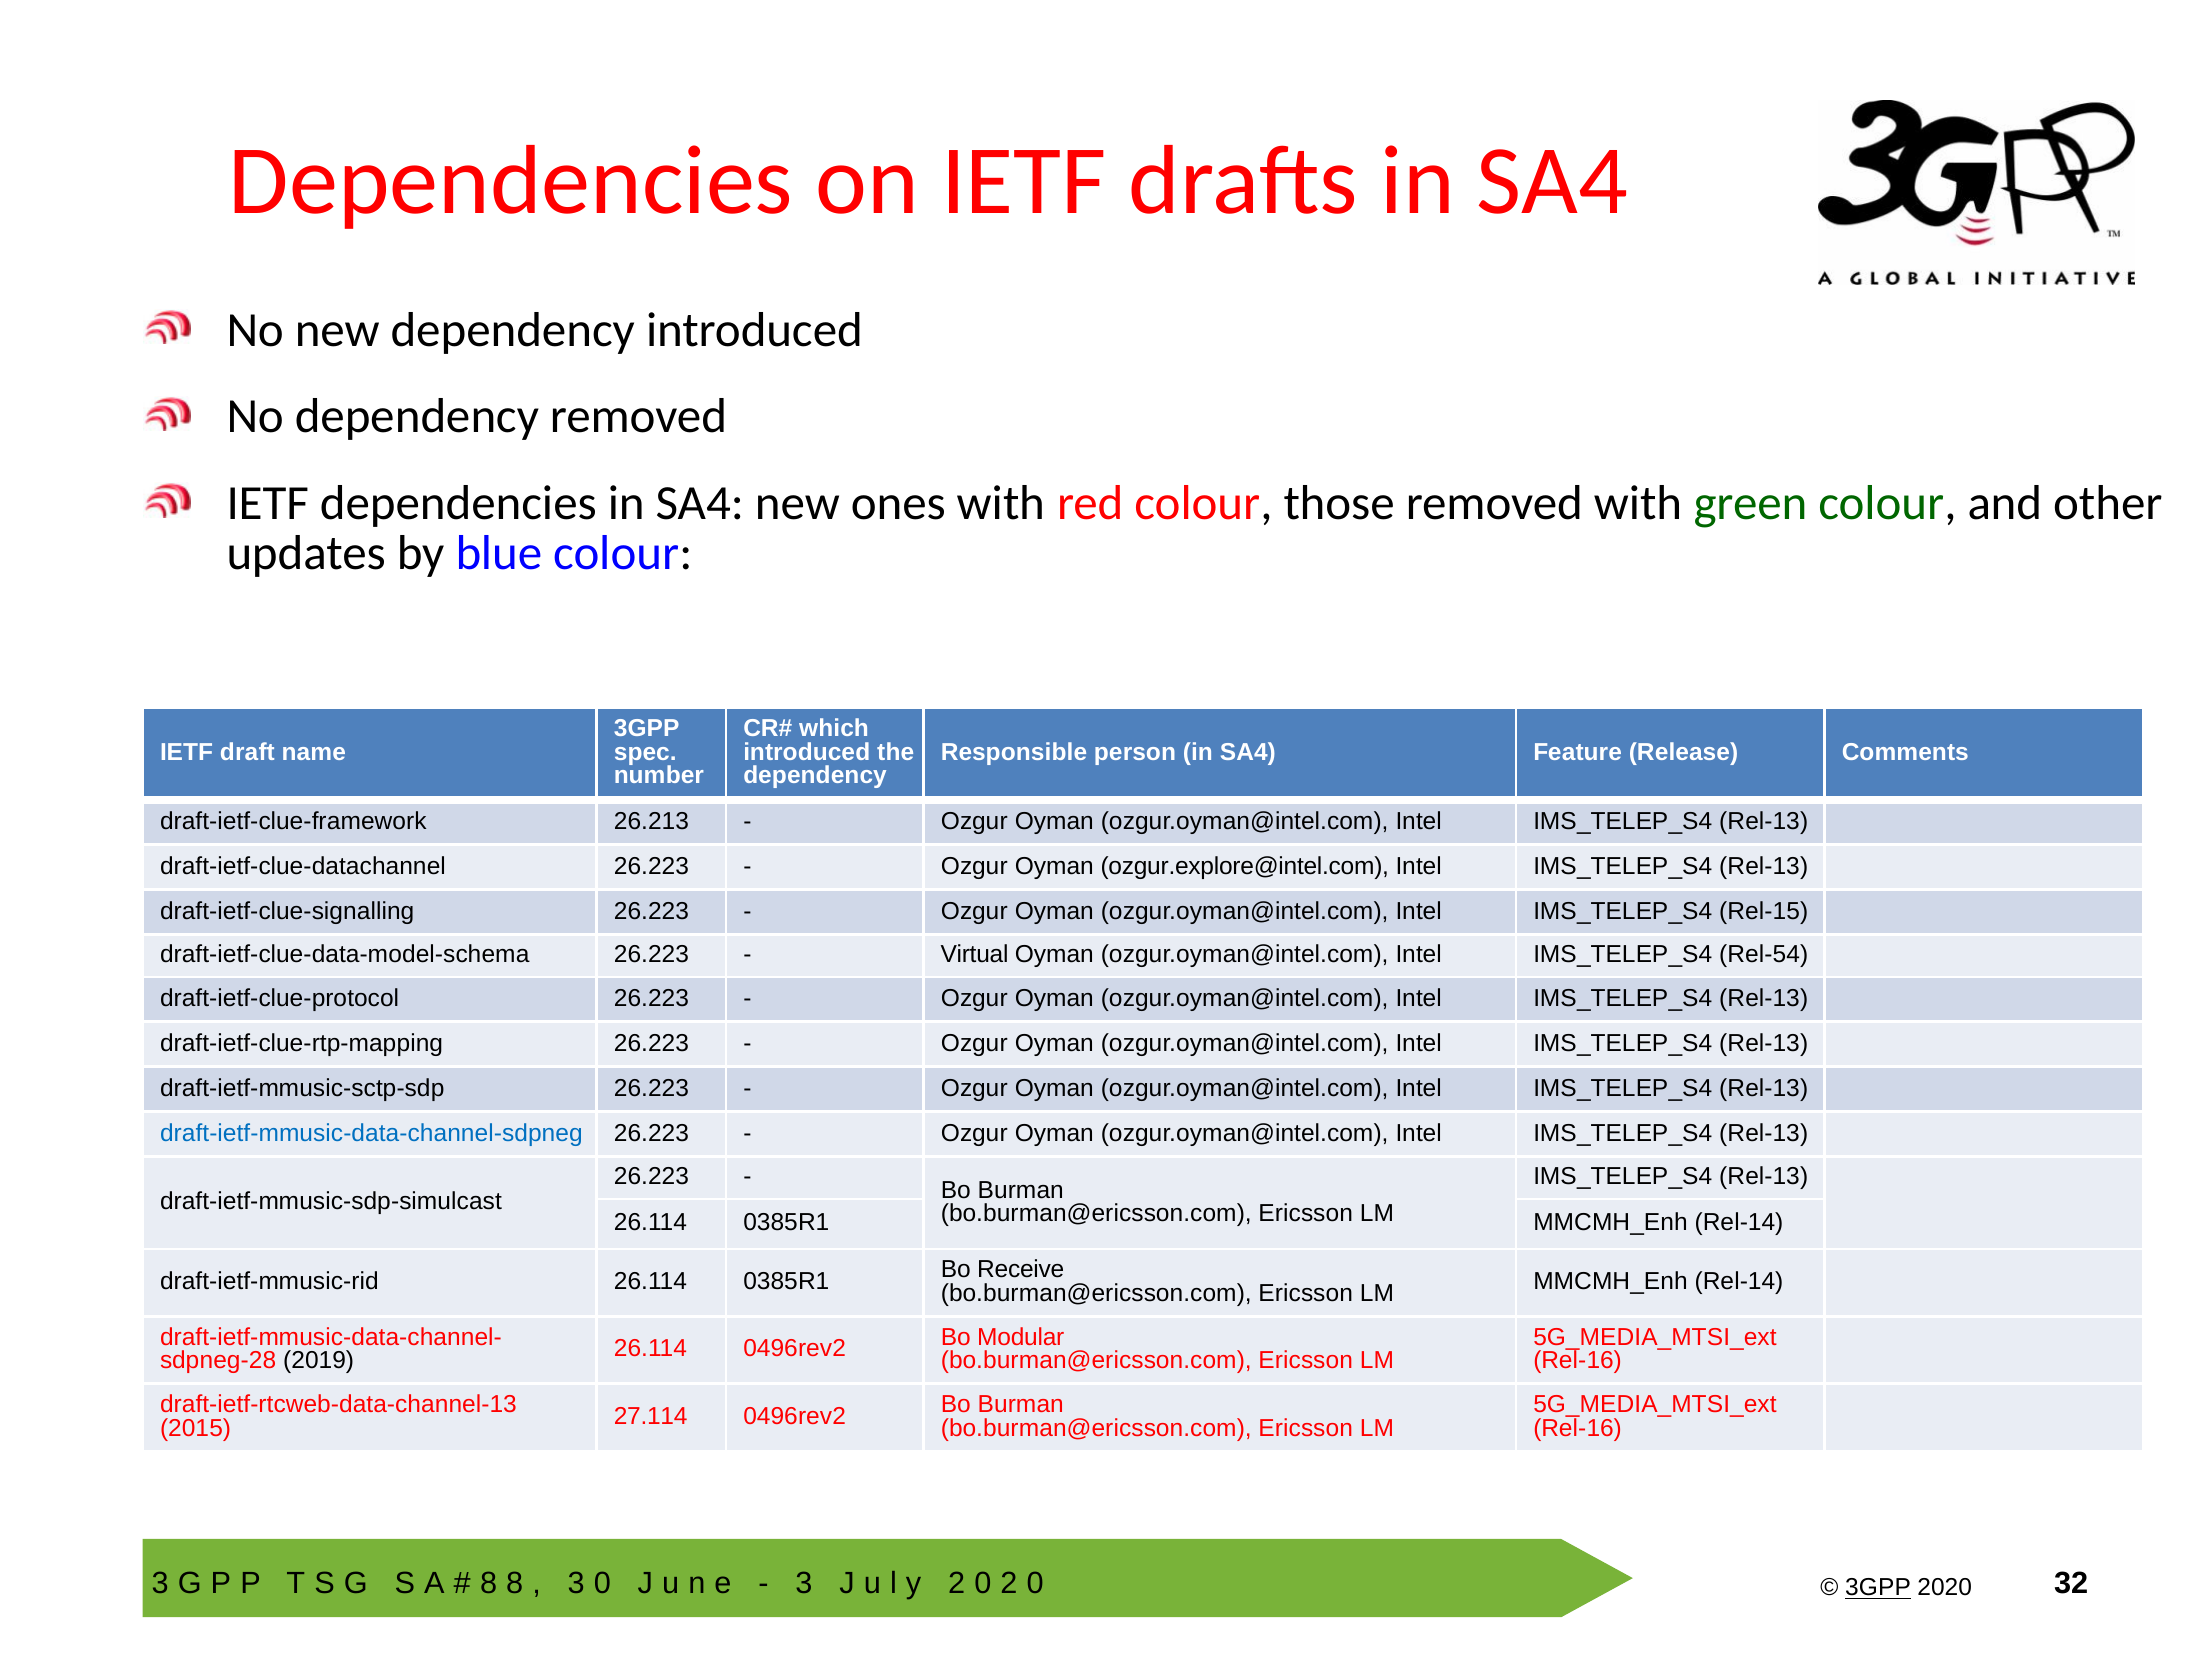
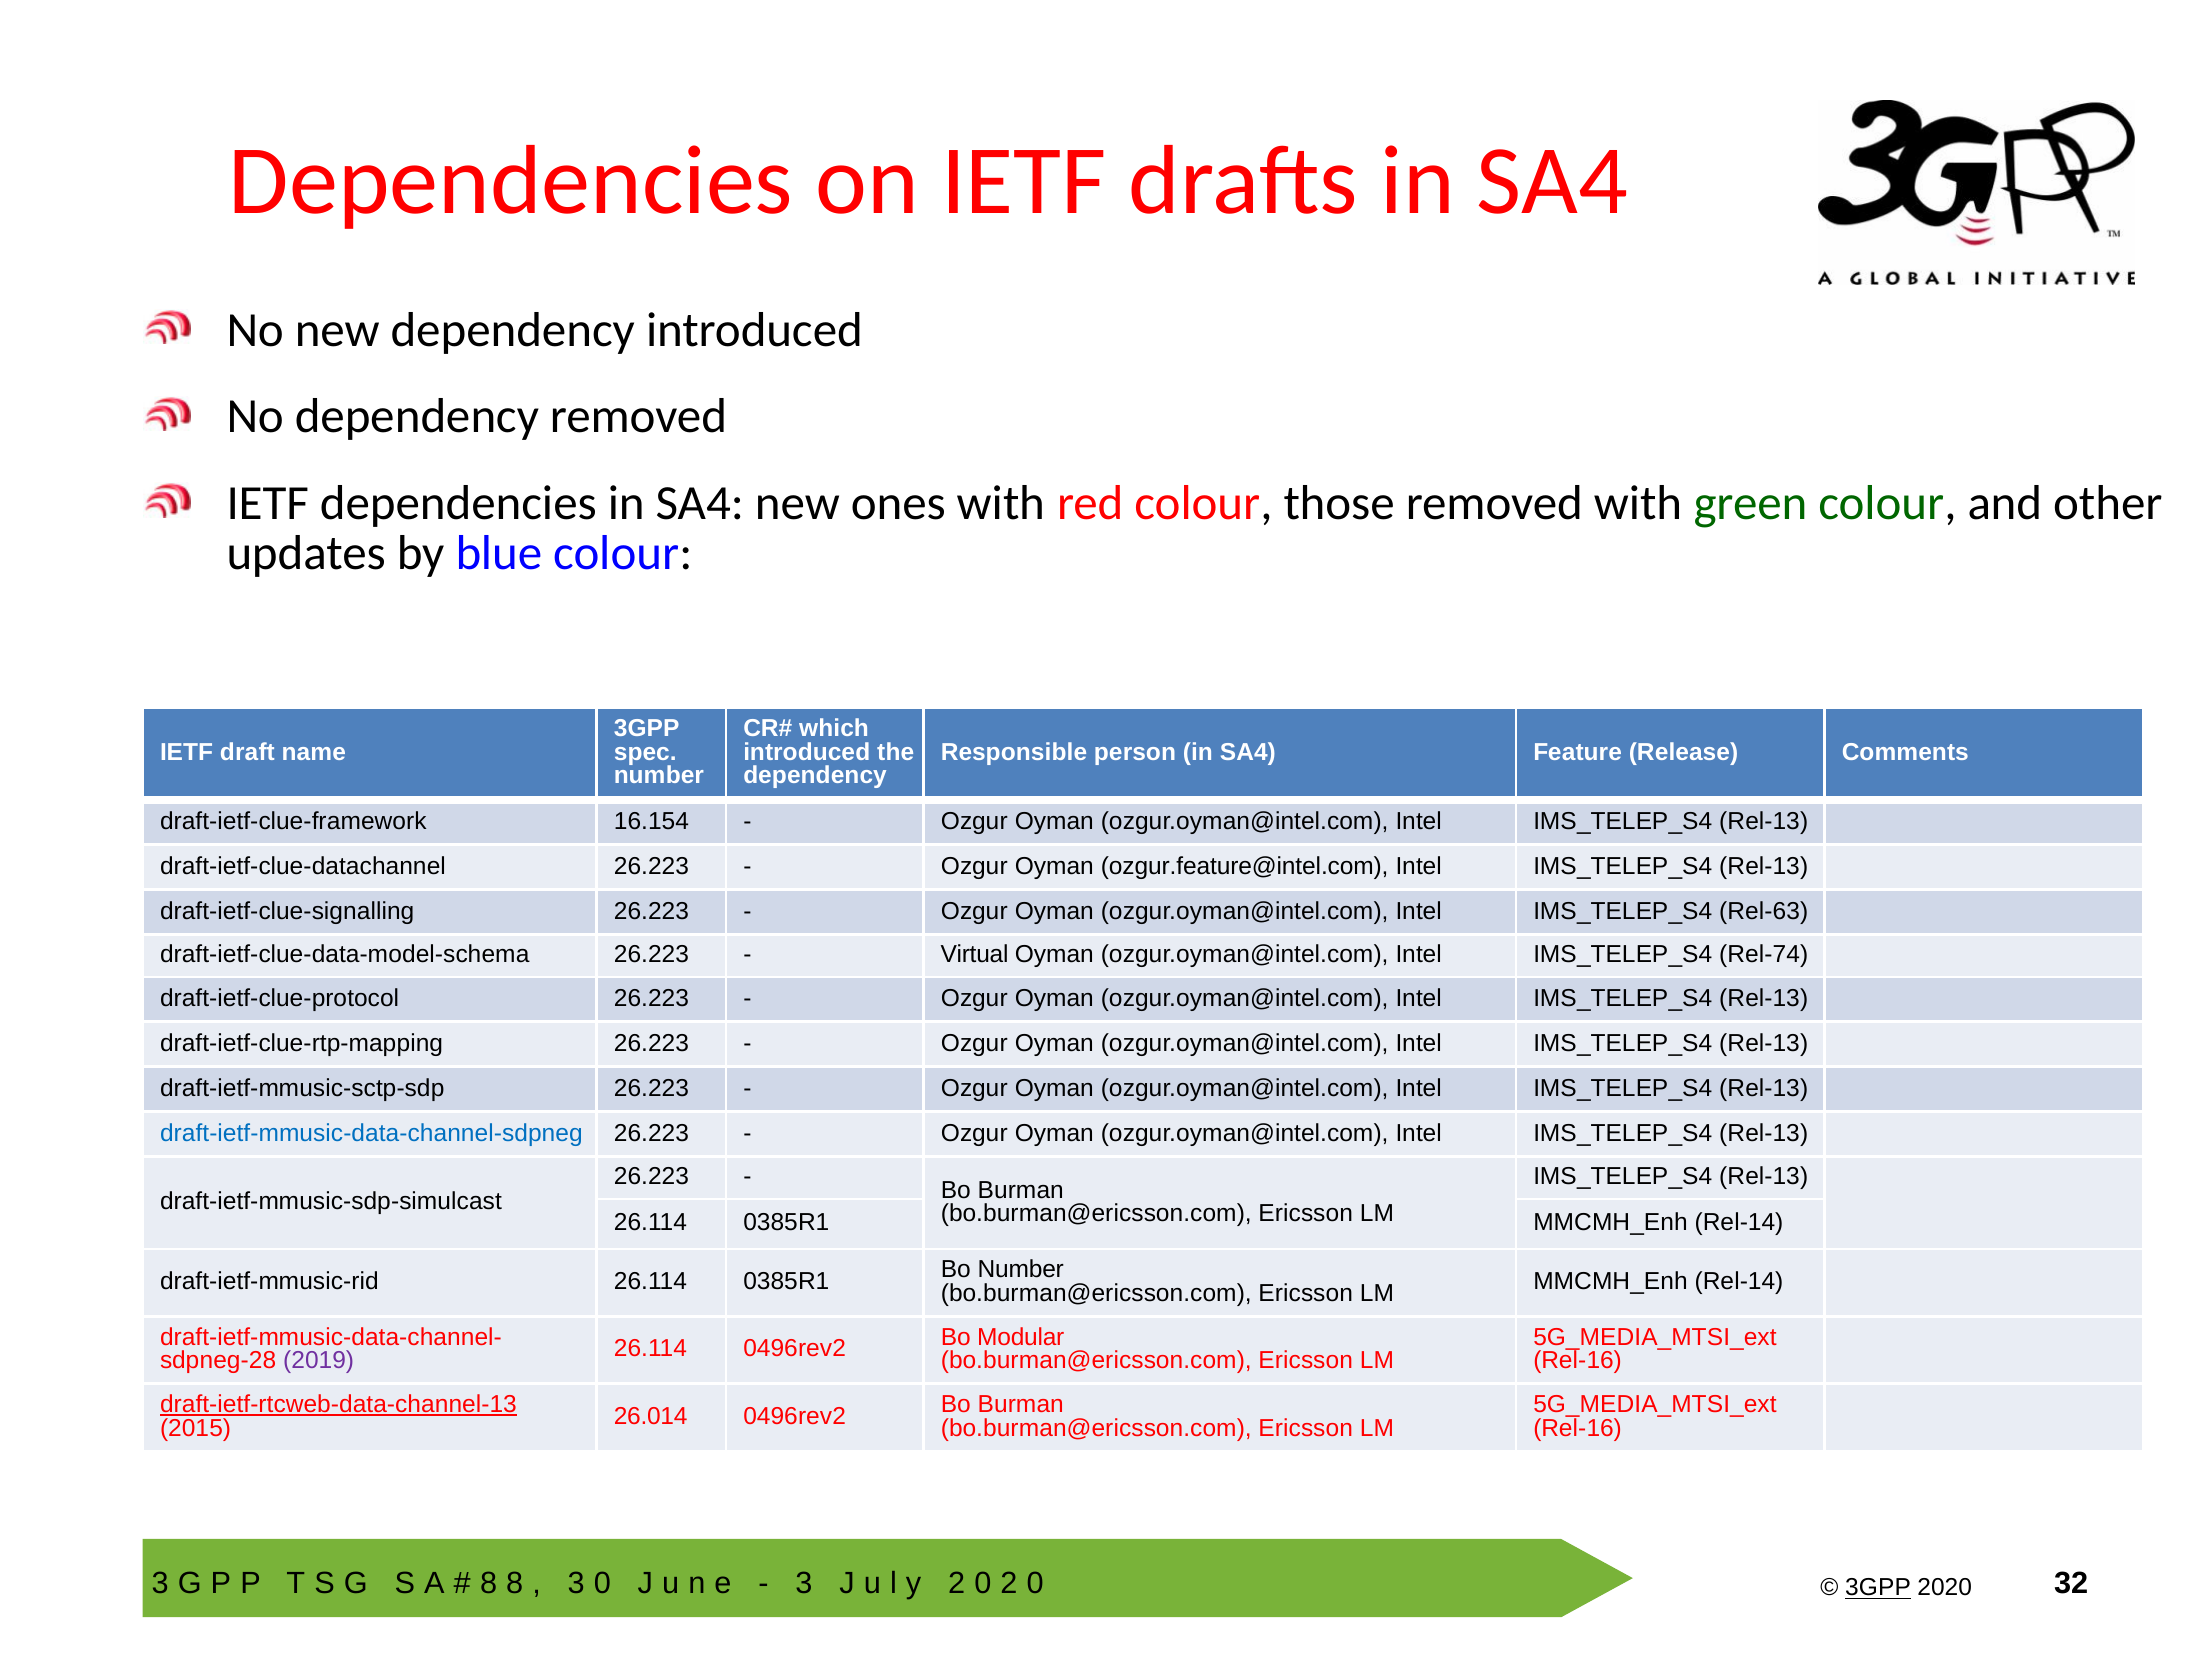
26.213: 26.213 -> 16.154
ozgur.explore@intel.com: ozgur.explore@intel.com -> ozgur.feature@intel.com
Rel-15: Rel-15 -> Rel-63
Rel-54: Rel-54 -> Rel-74
Bo Receive: Receive -> Number
2019 colour: black -> purple
draft-ietf-rtcweb-data-channel-13 underline: none -> present
27.114: 27.114 -> 26.014
